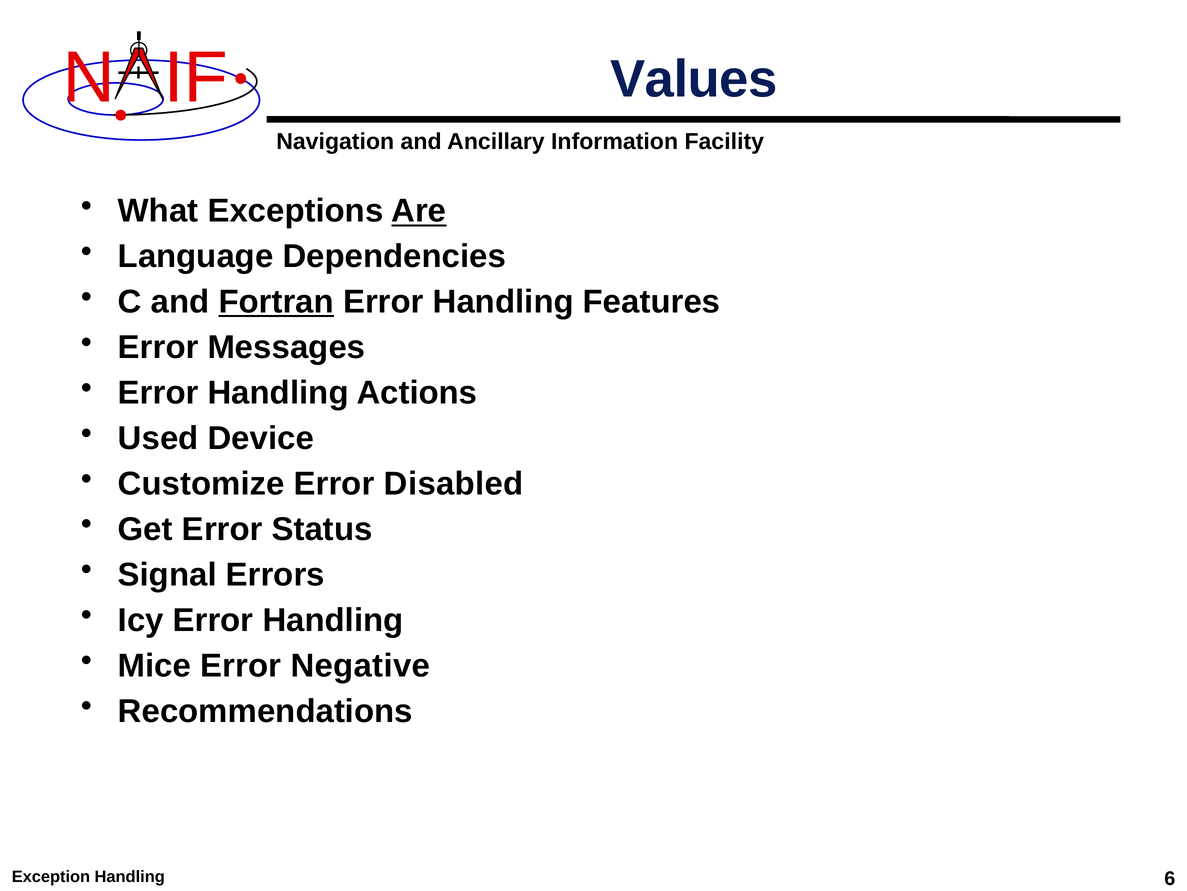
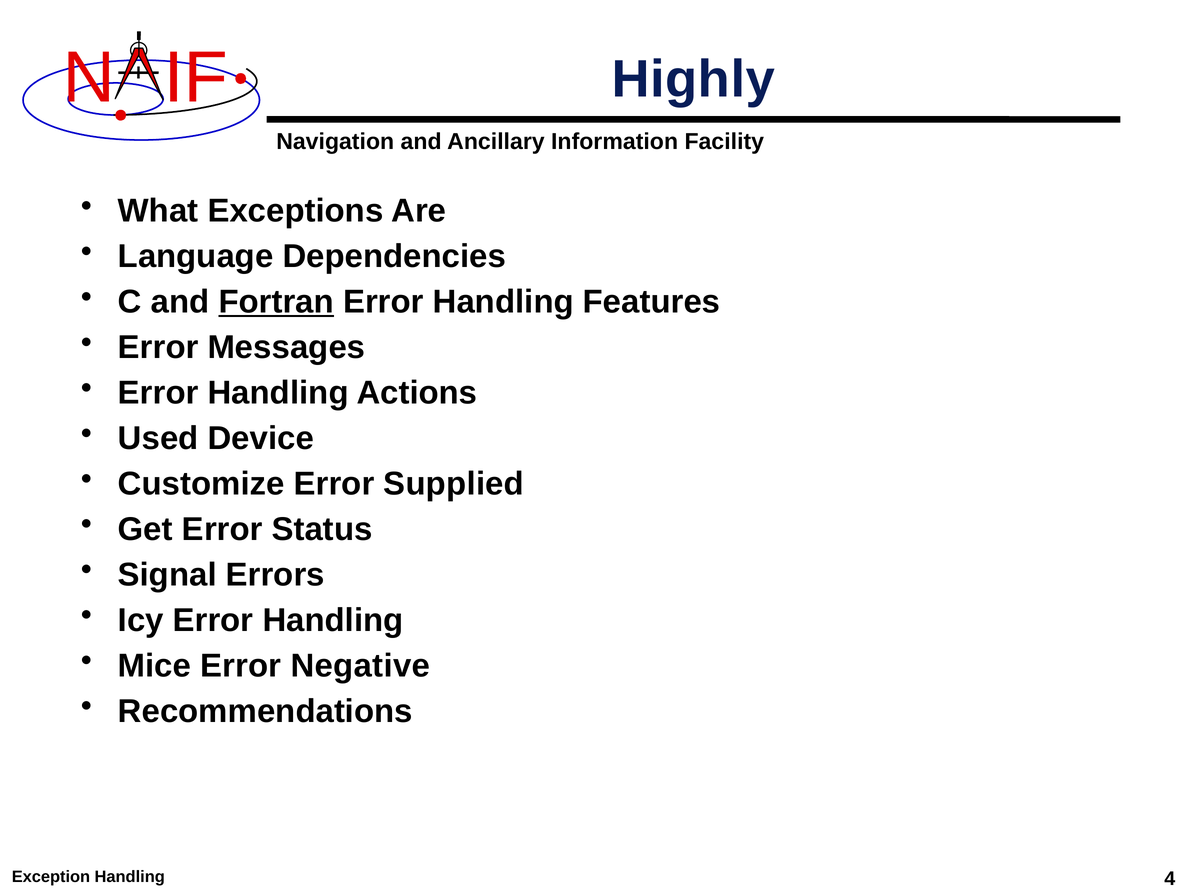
Values: Values -> Highly
Are underline: present -> none
Disabled: Disabled -> Supplied
6: 6 -> 4
